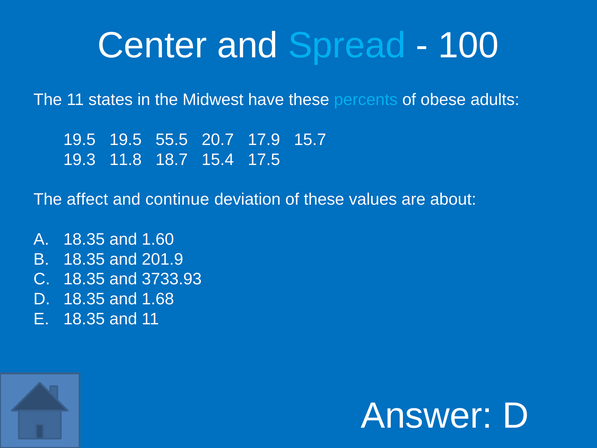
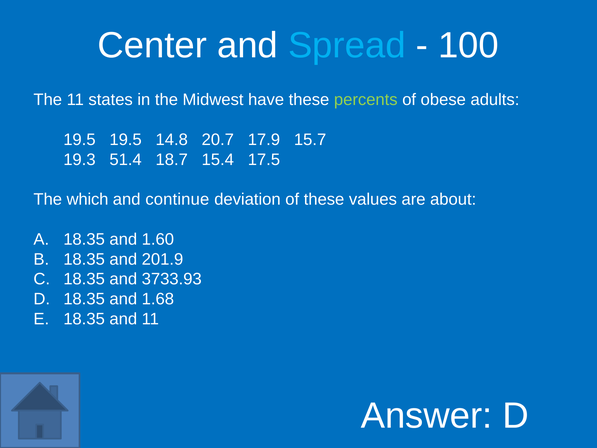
percents colour: light blue -> light green
55.5: 55.5 -> 14.8
11.8: 11.8 -> 51.4
affect: affect -> which
